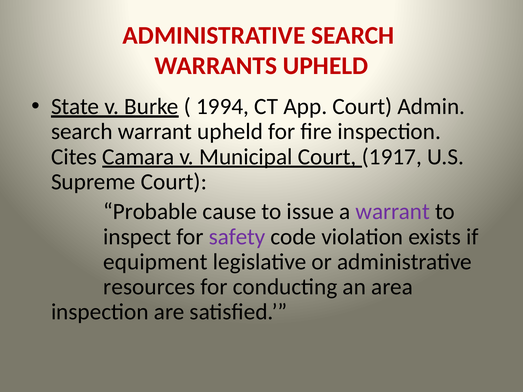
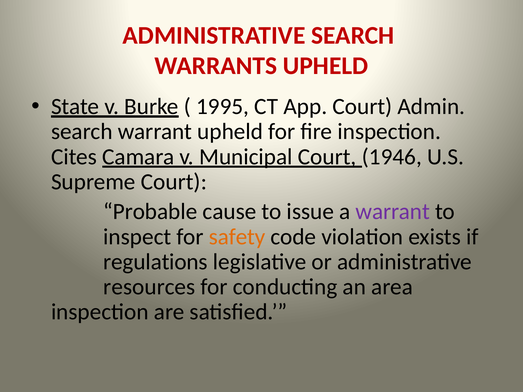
1994: 1994 -> 1995
1917: 1917 -> 1946
safety colour: purple -> orange
equipment: equipment -> regulations
